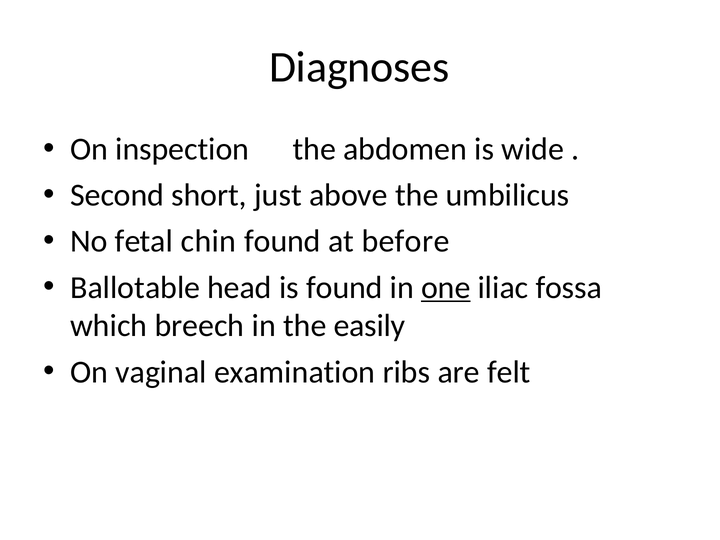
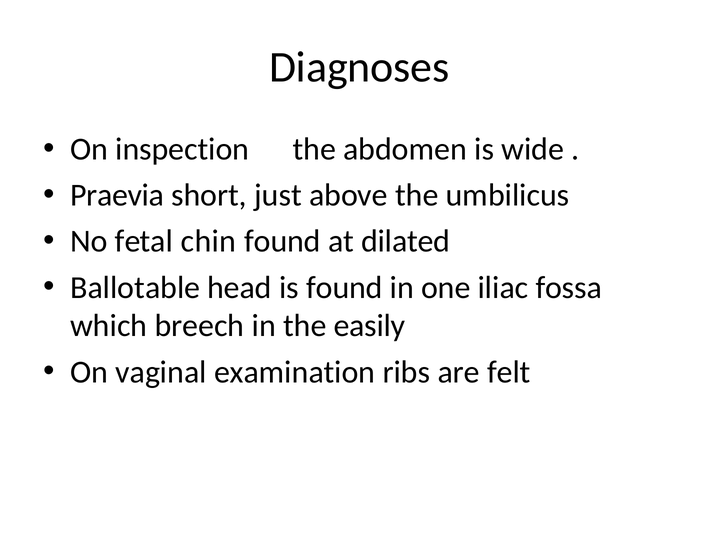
Second: Second -> Praevia
before: before -> dilated
one underline: present -> none
